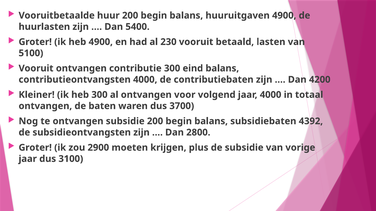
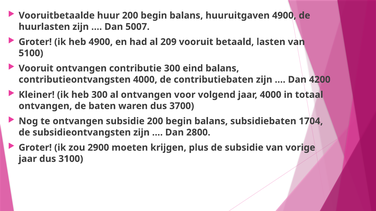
5400: 5400 -> 5007
230: 230 -> 209
4392: 4392 -> 1704
